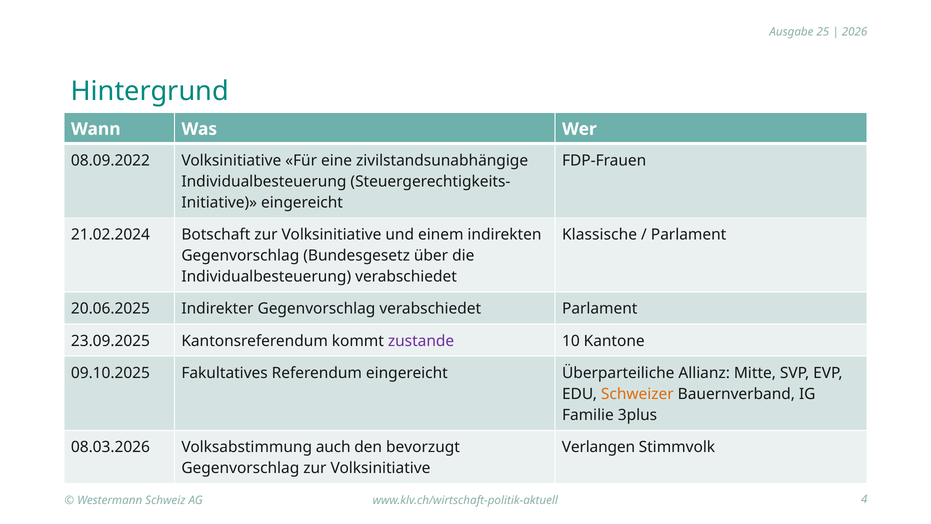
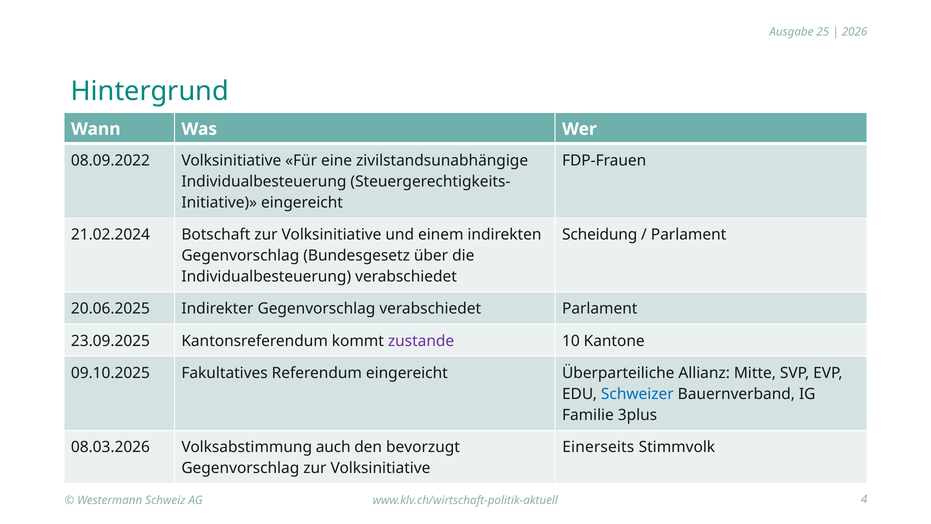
Klassische: Klassische -> Scheidung
Schweizer colour: orange -> blue
Verlangen: Verlangen -> Einerseits
